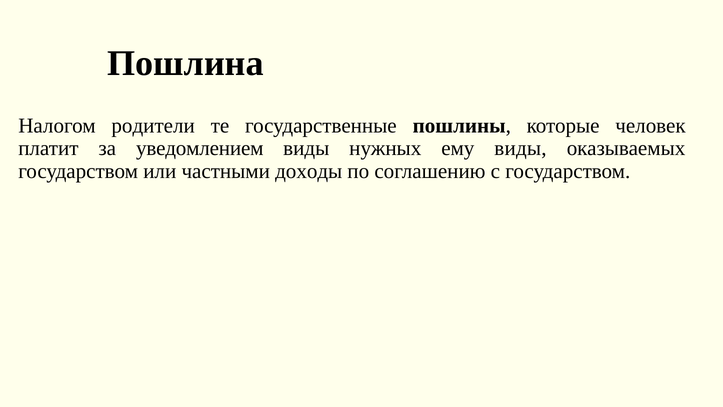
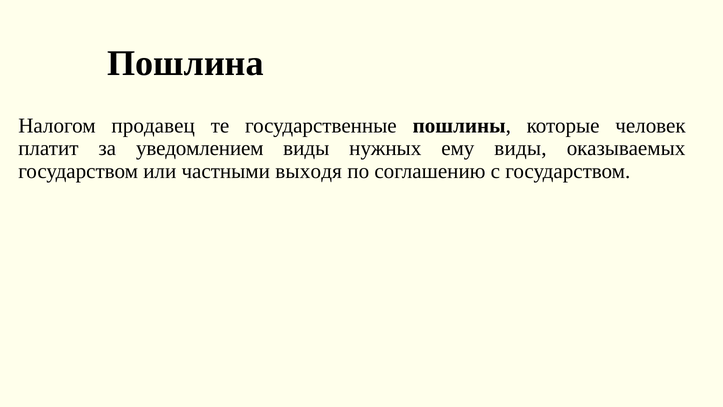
родители: родители -> продавец
доходы: доходы -> выходя
